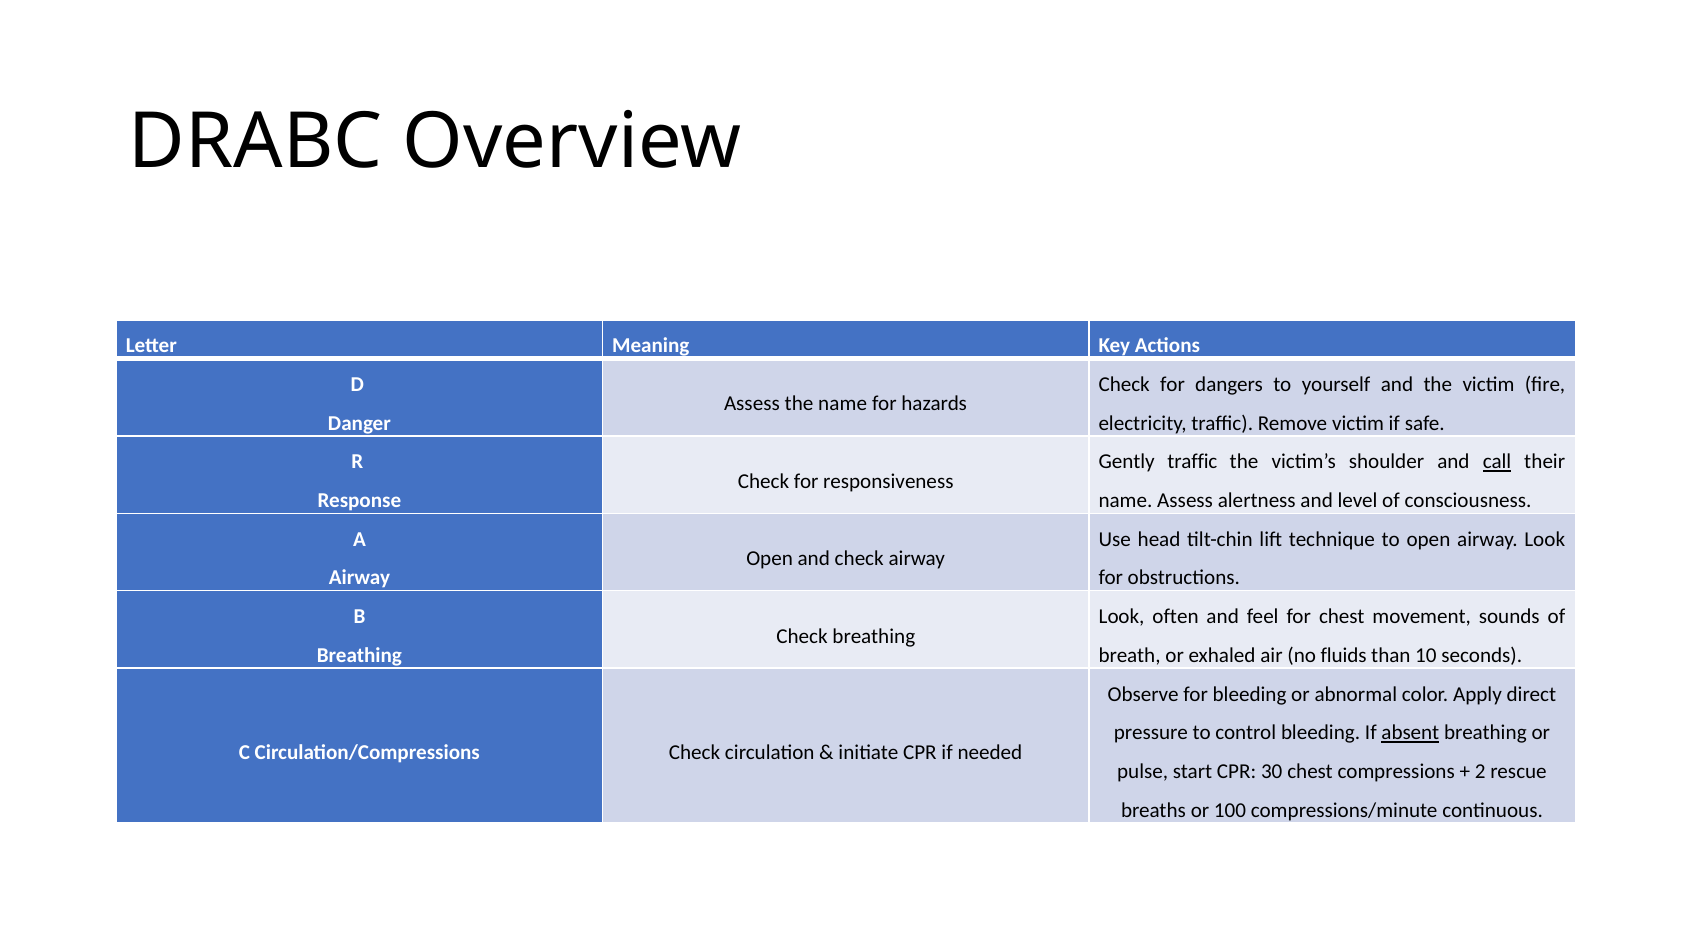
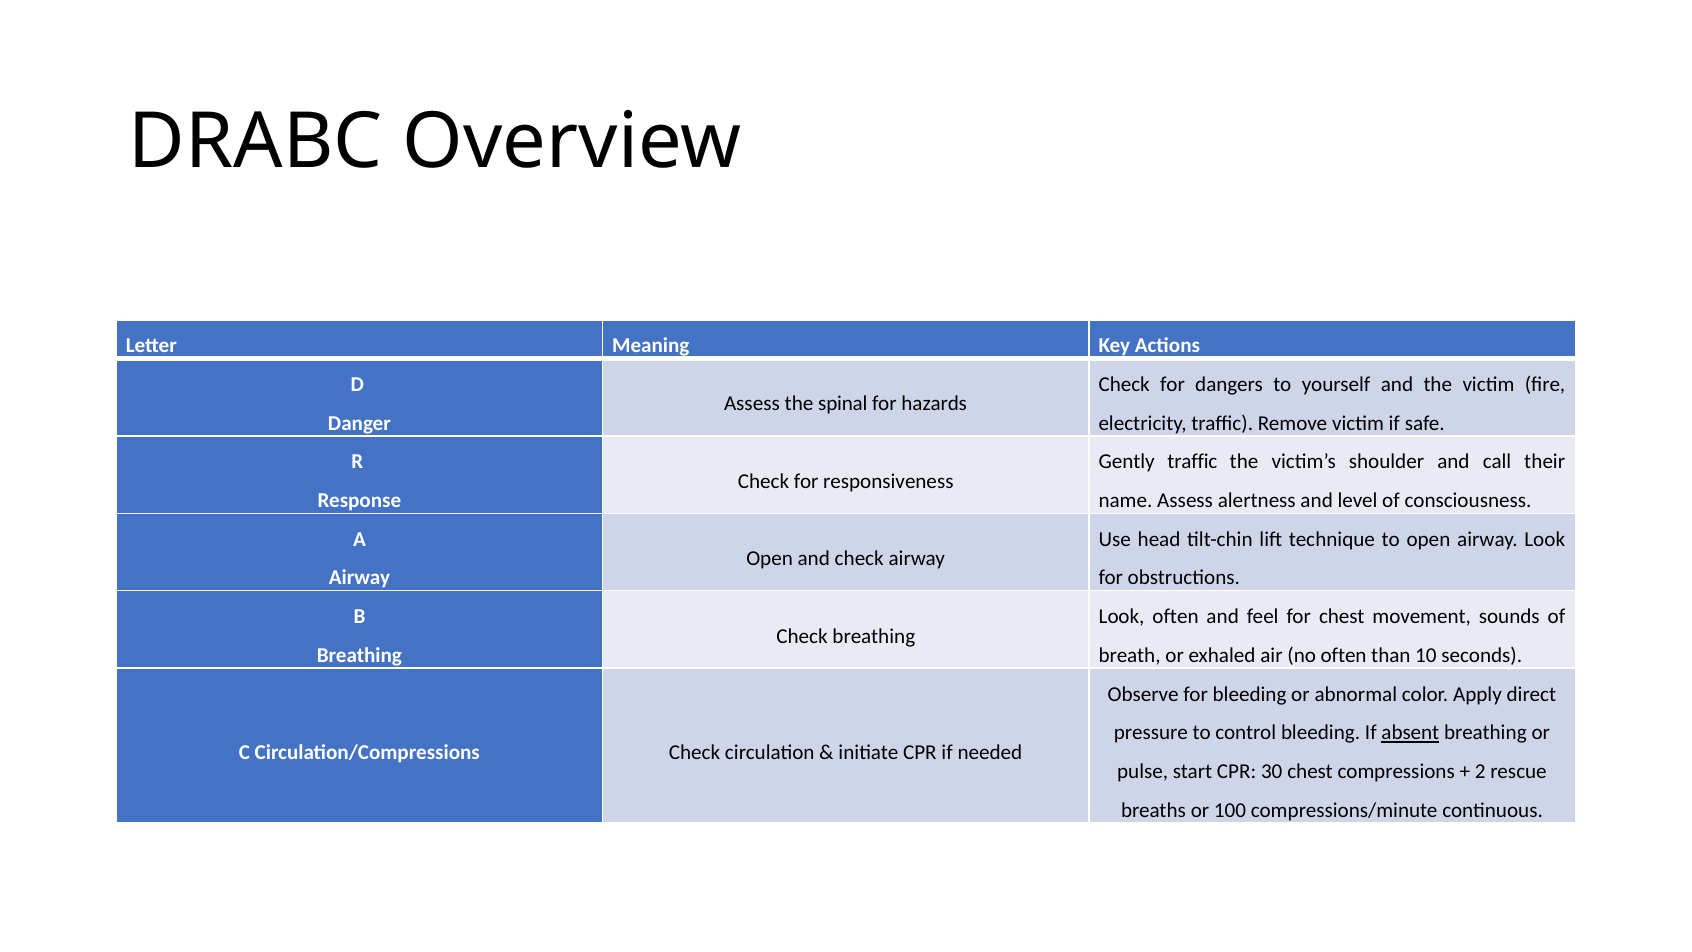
the name: name -> spinal
call underline: present -> none
no fluids: fluids -> often
